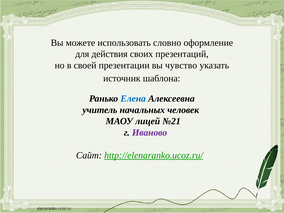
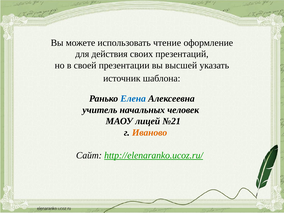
словно: словно -> чтение
чувство: чувство -> высшей
Иваново colour: purple -> orange
